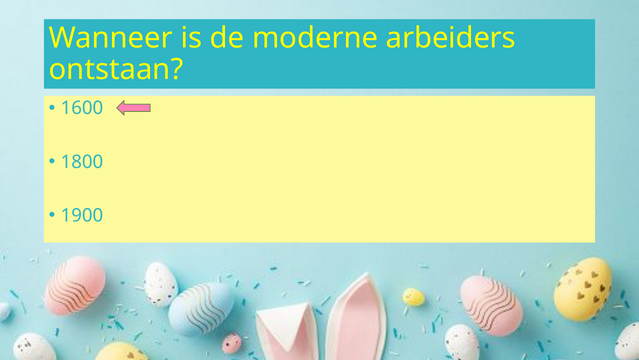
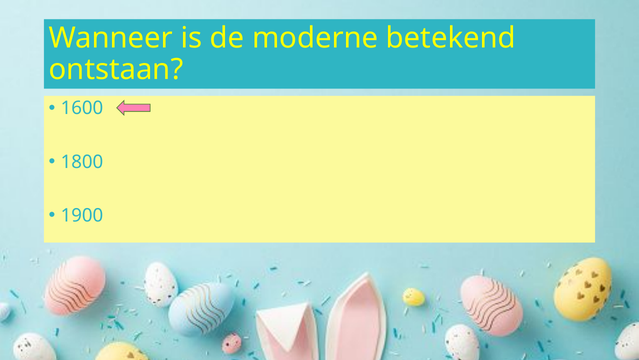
arbeiders: arbeiders -> betekend
